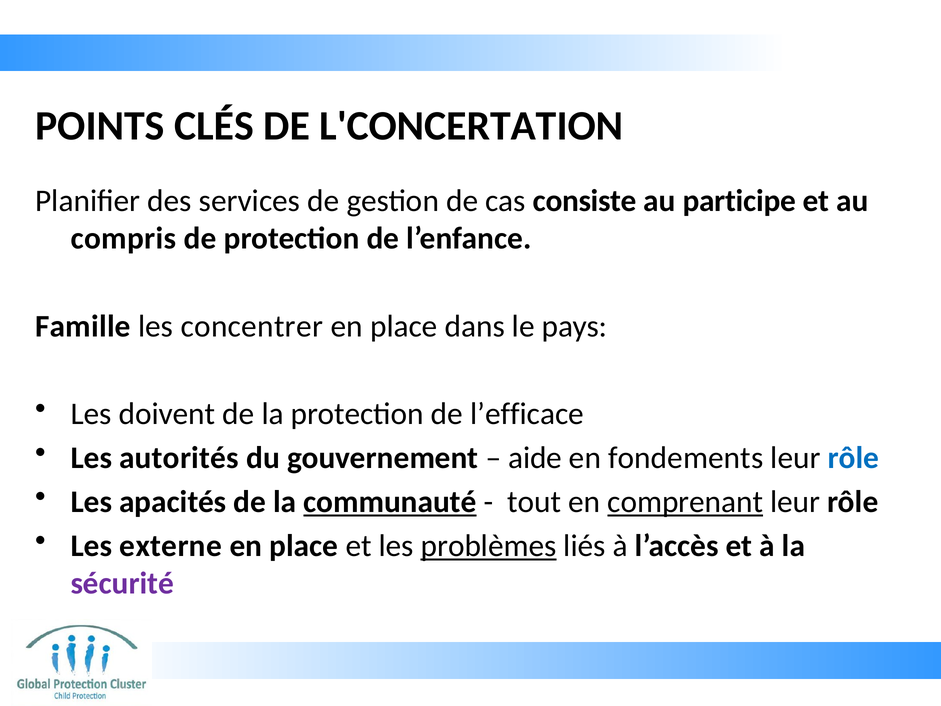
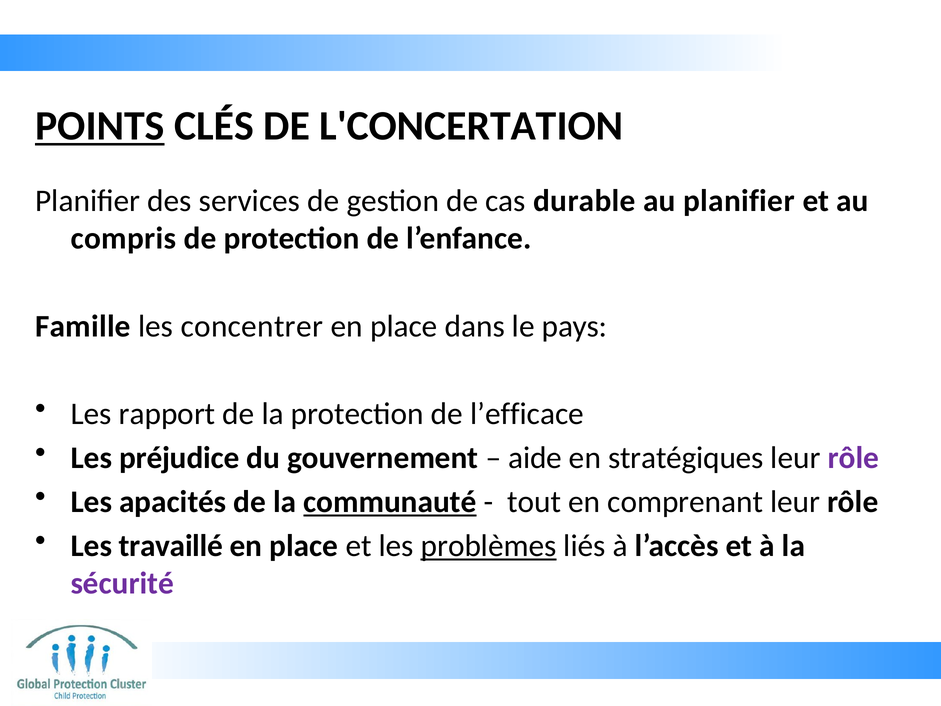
POINTS underline: none -> present
consiste: consiste -> durable
au participe: participe -> planifier
doivent: doivent -> rapport
autorités: autorités -> préjudice
fondements: fondements -> stratégiques
rôle at (853, 458) colour: blue -> purple
comprenant underline: present -> none
externe: externe -> travaillé
